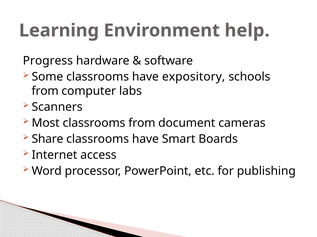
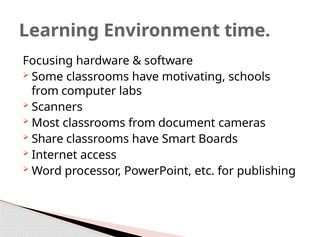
help: help -> time
Progress: Progress -> Focusing
expository: expository -> motivating
